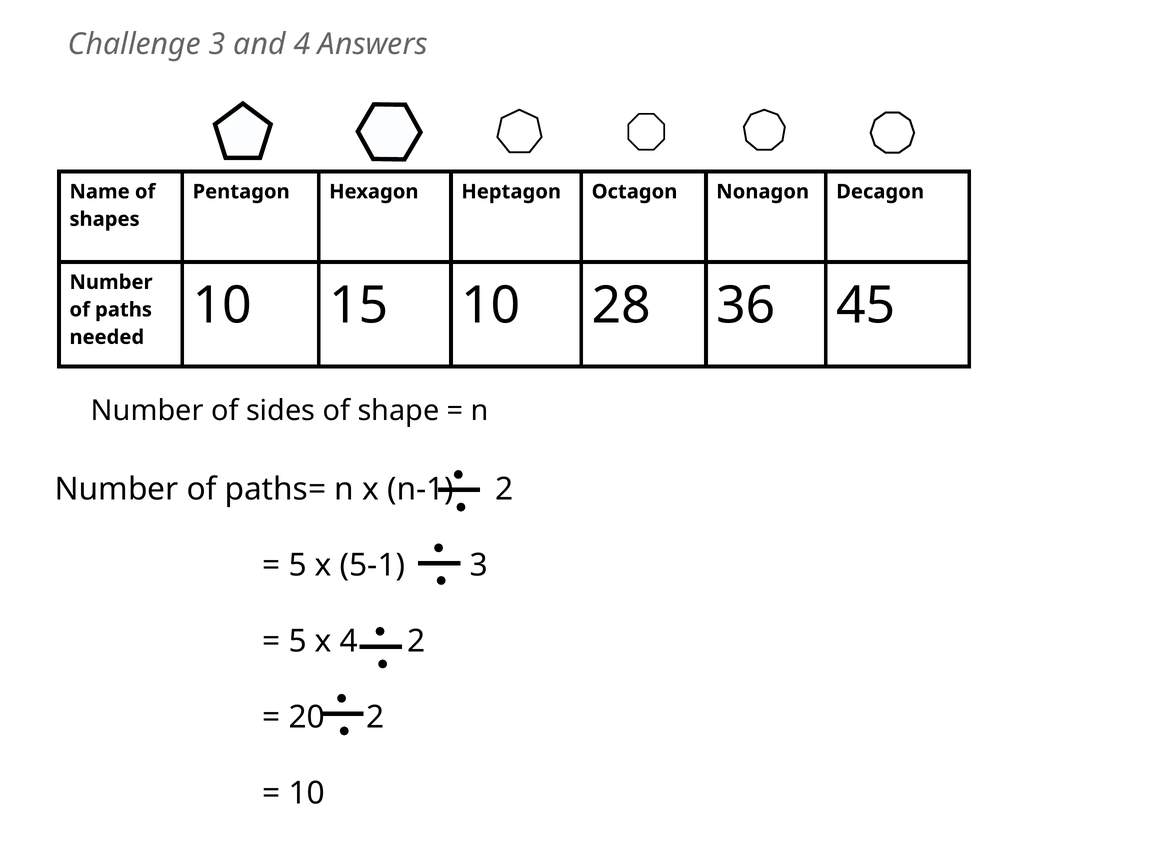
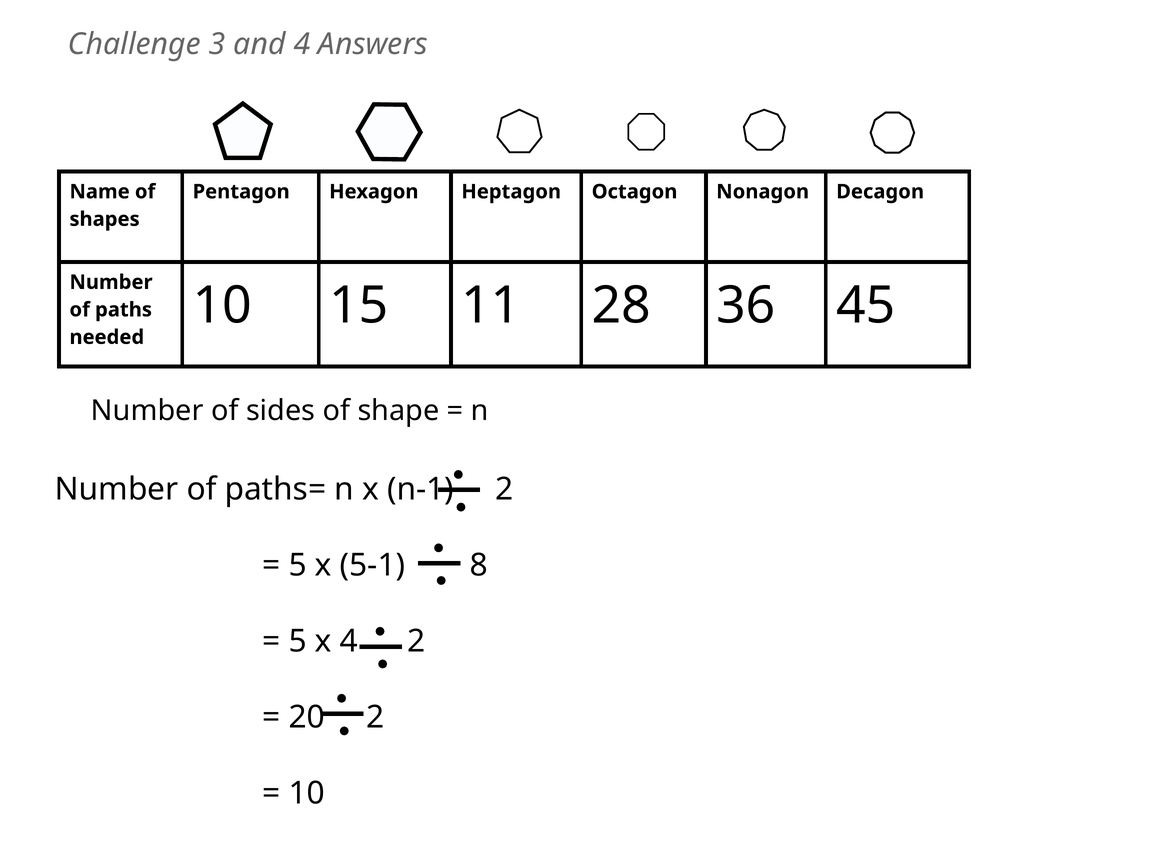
15 10: 10 -> 11
5-1 3: 3 -> 8
